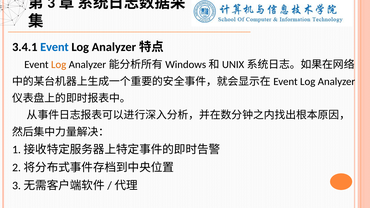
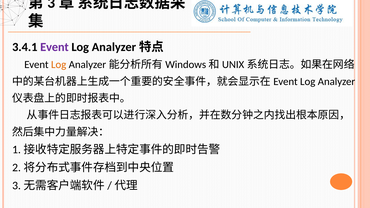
Event at (54, 47) colour: blue -> purple
